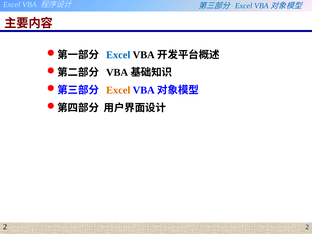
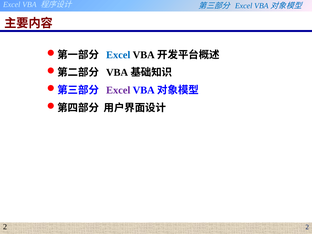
Excel at (118, 90) colour: orange -> purple
